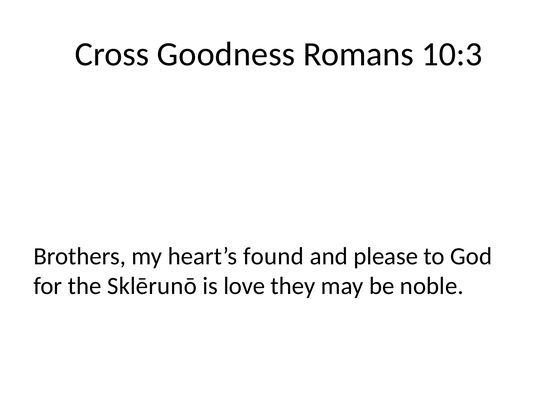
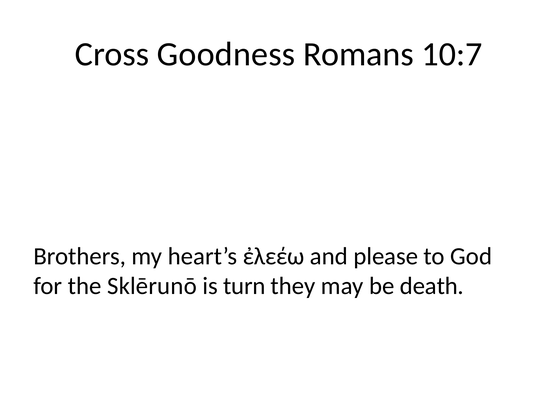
10:3: 10:3 -> 10:7
found: found -> ἐλεέω
love: love -> turn
noble: noble -> death
